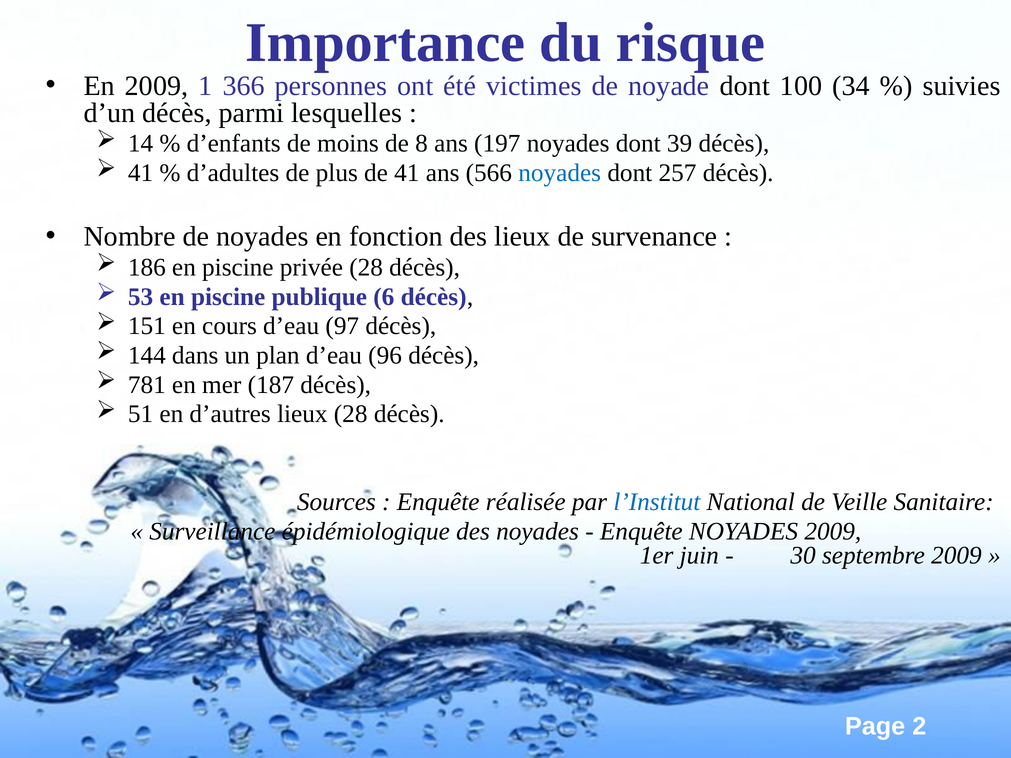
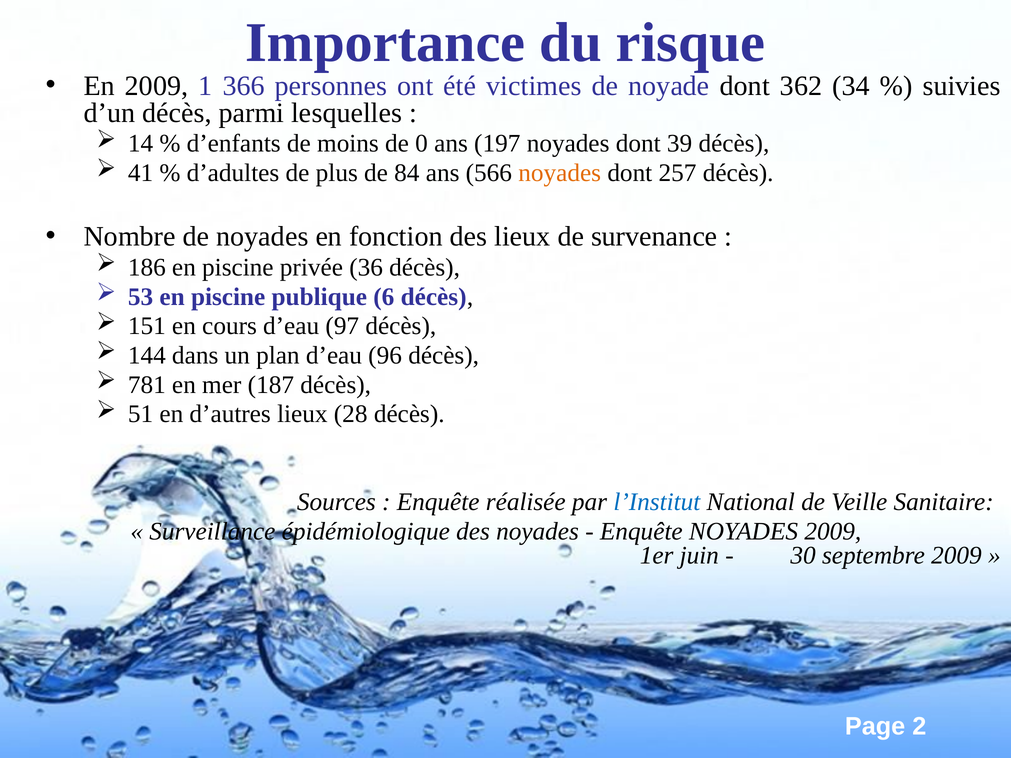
100: 100 -> 362
8: 8 -> 0
de 41: 41 -> 84
noyades at (560, 173) colour: blue -> orange
privée 28: 28 -> 36
